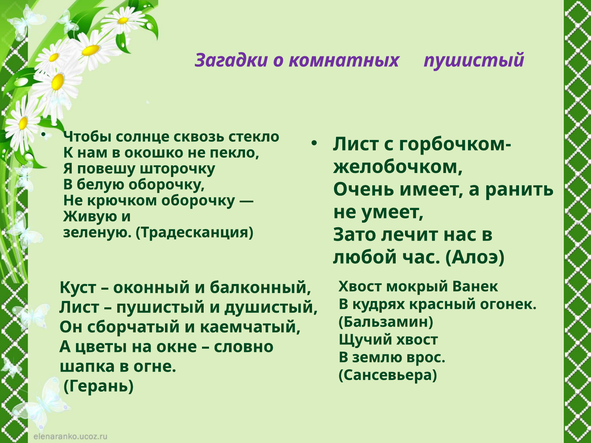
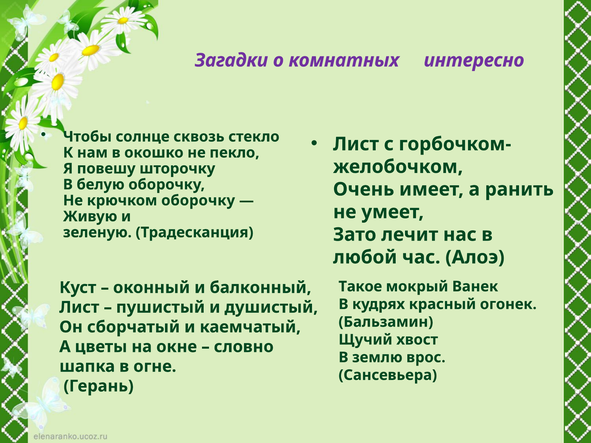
комнатных пушистый: пушистый -> интересно
Хвост at (360, 287): Хвост -> Такое
